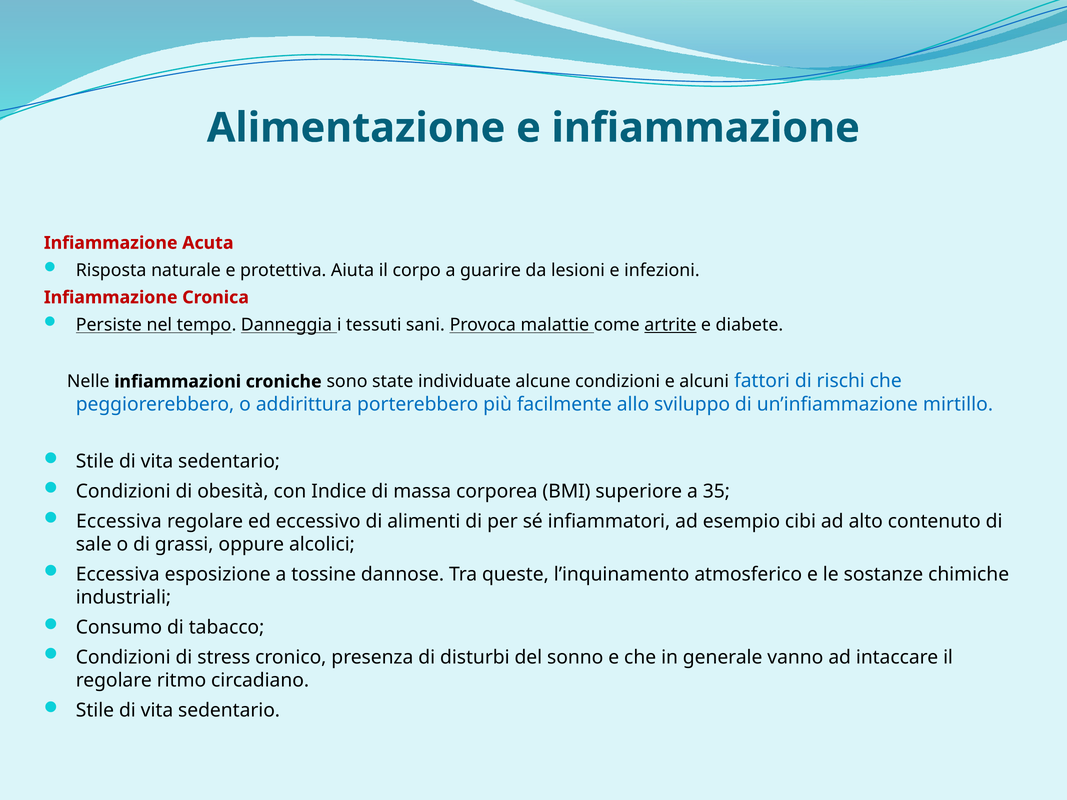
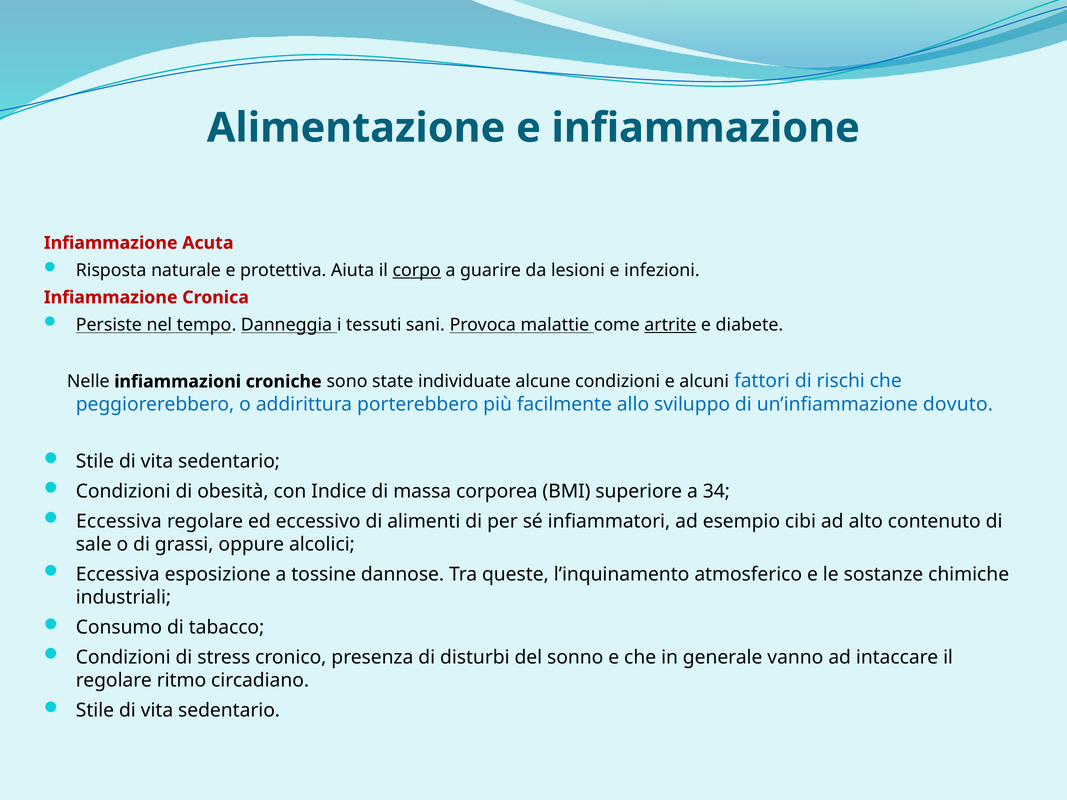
corpo underline: none -> present
mirtillo: mirtillo -> dovuto
35: 35 -> 34
